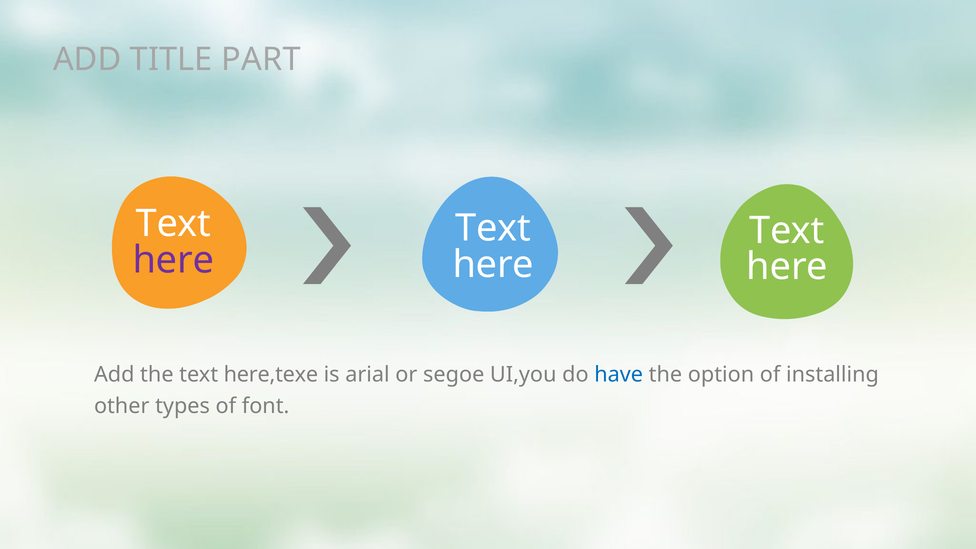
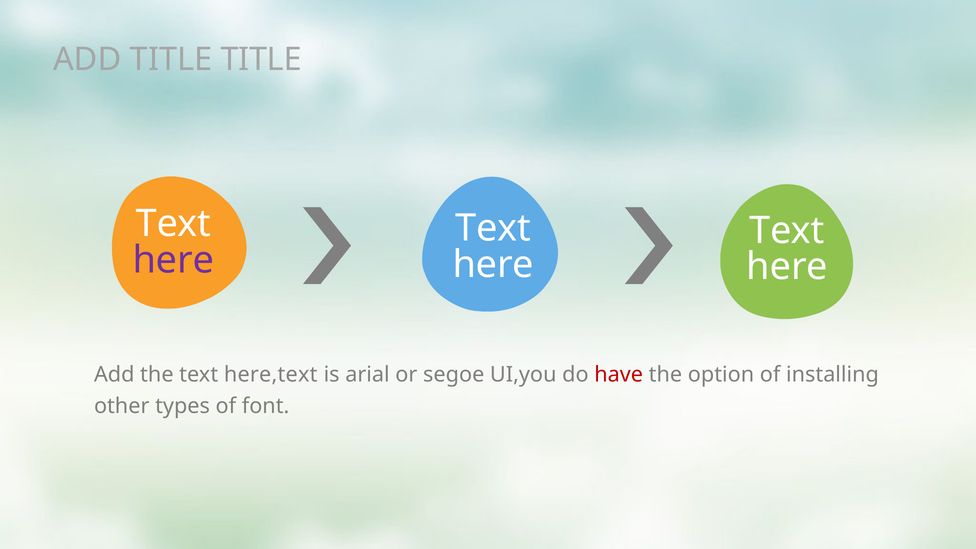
TITLE PART: PART -> TITLE
here,texe: here,texe -> here,text
have colour: blue -> red
